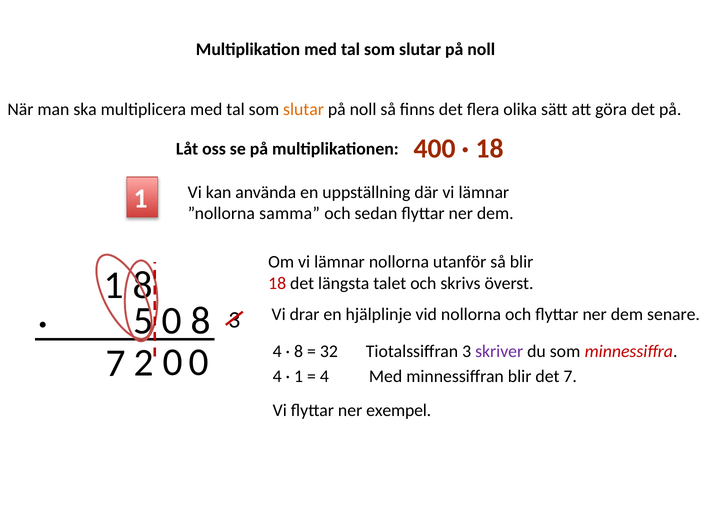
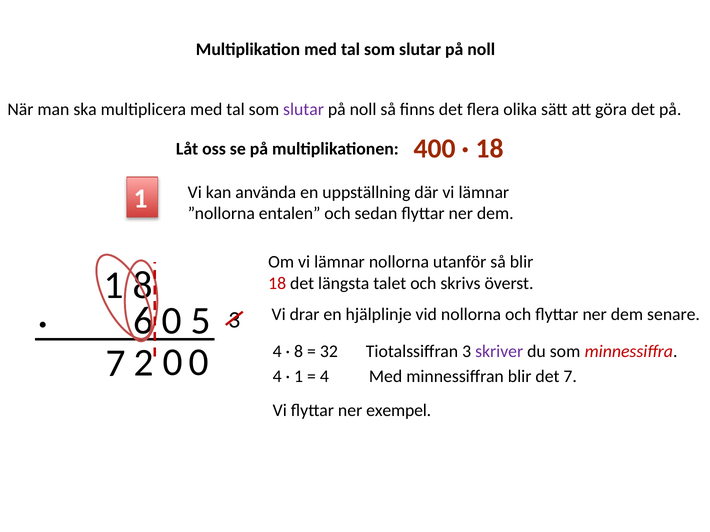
slutar at (304, 110) colour: orange -> purple
samma: samma -> entalen
5: 5 -> 6
0 8: 8 -> 5
